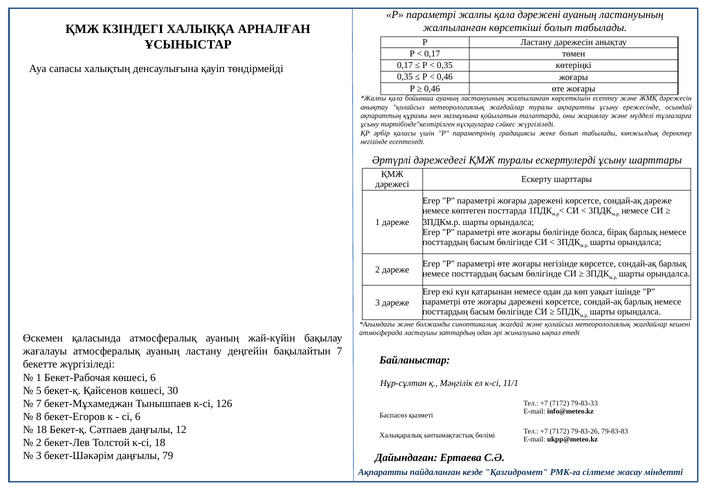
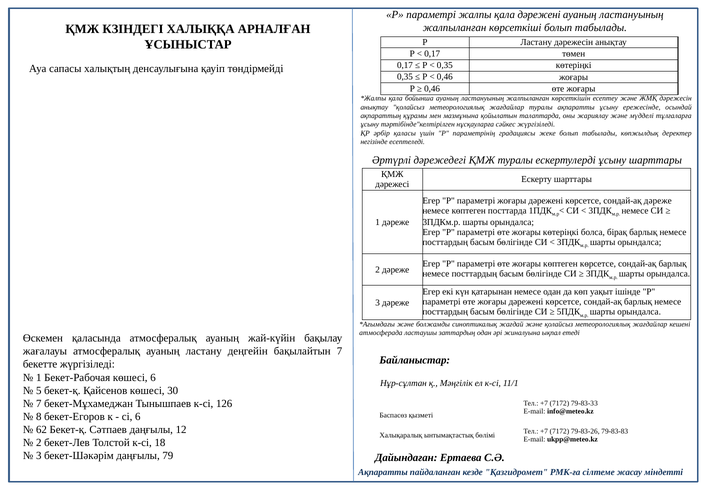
жоғары бөлігінде: бөлігінде -> көтеріңкі
жоғары негізінде: негізінде -> көптеген
18 at (41, 429): 18 -> 62
